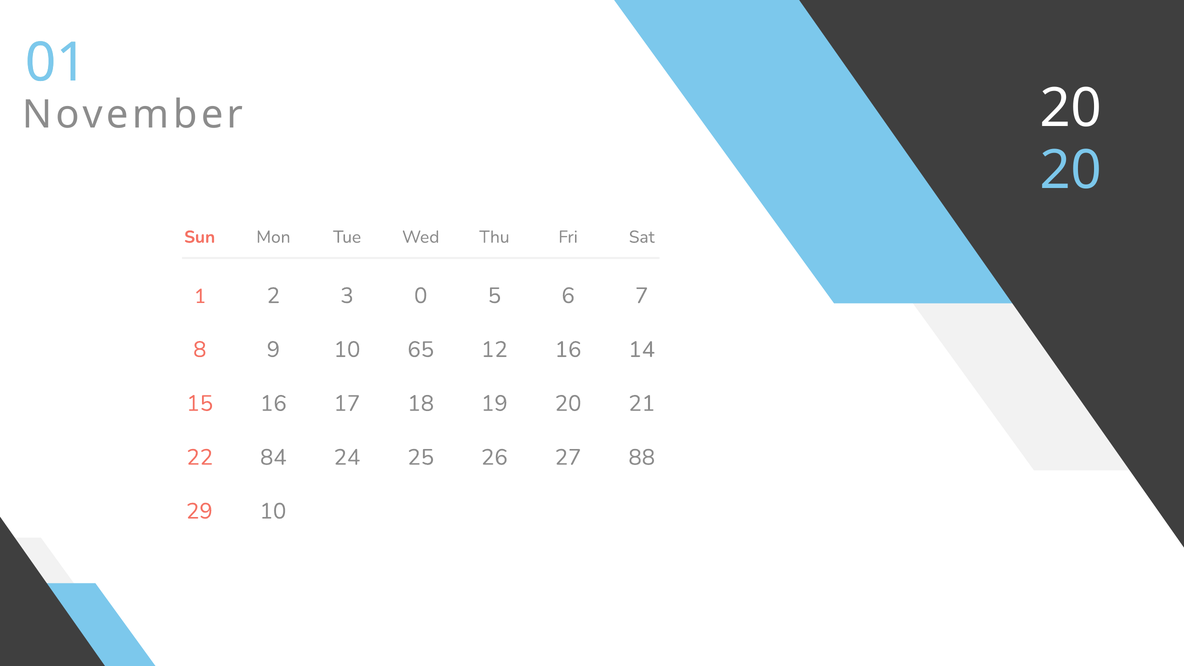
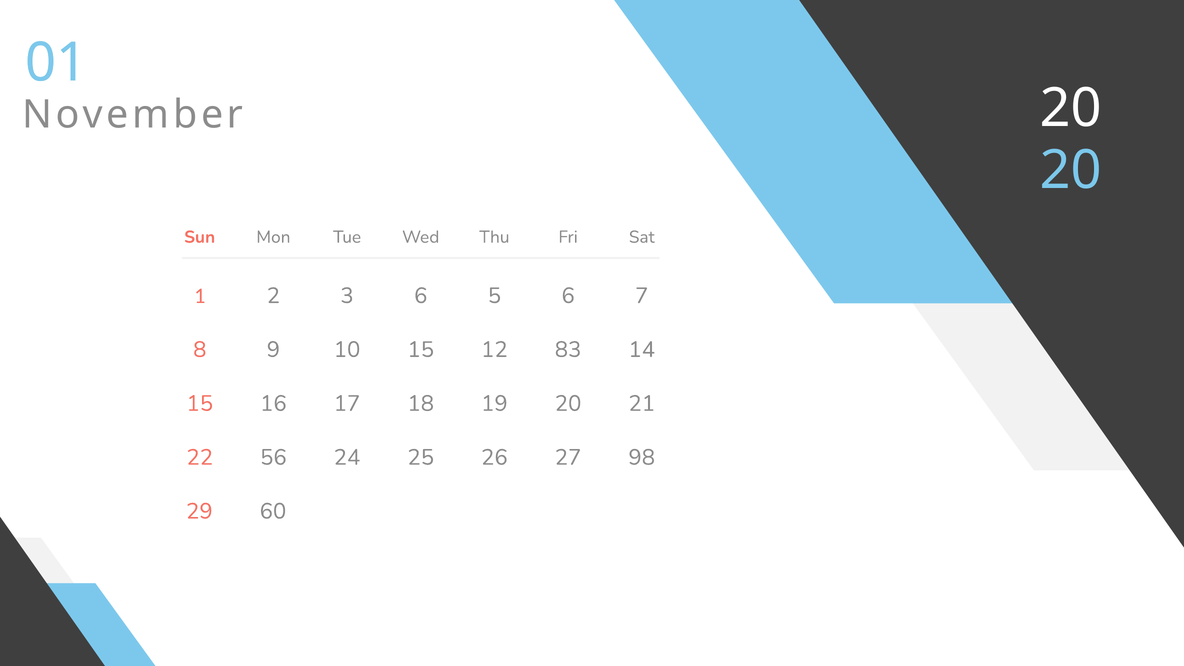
3 0: 0 -> 6
10 65: 65 -> 15
12 16: 16 -> 83
84: 84 -> 56
88: 88 -> 98
29 10: 10 -> 60
